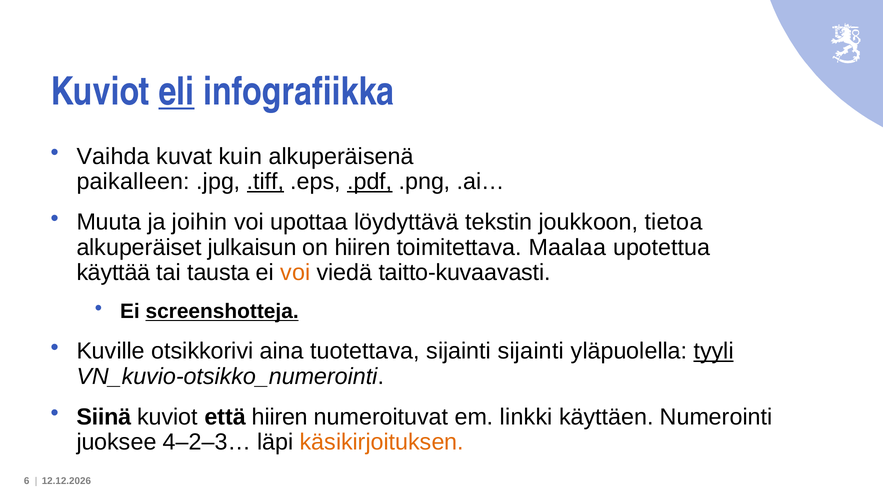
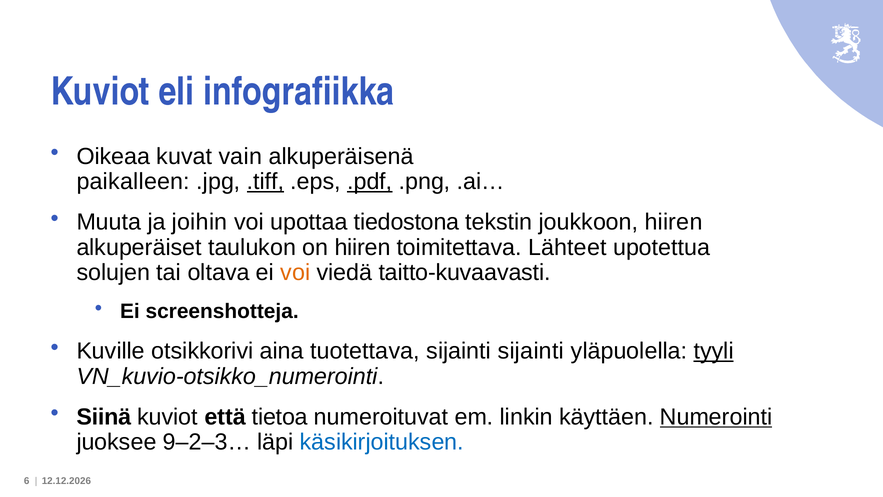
eli underline: present -> none
Vaihda: Vaihda -> Oikeaa
kuin: kuin -> vain
löydyttävä: löydyttävä -> tiedostona
joukkoon tietoa: tietoa -> hiiren
julkaisun: julkaisun -> taulukon
Maalaa: Maalaa -> Lähteet
käyttää: käyttää -> solujen
tausta: tausta -> oltava
screenshotteja underline: present -> none
että hiiren: hiiren -> tietoa
linkki: linkki -> linkin
Numerointi underline: none -> present
4‒2‒3…: 4‒2‒3… -> 9‒2‒3…
käsikirjoituksen colour: orange -> blue
